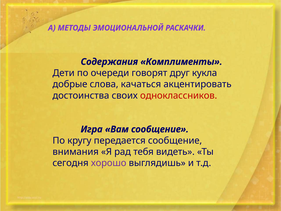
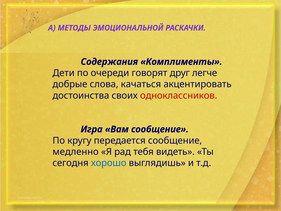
кукла: кукла -> легче
внимания: внимания -> медленно
хорошо colour: purple -> blue
